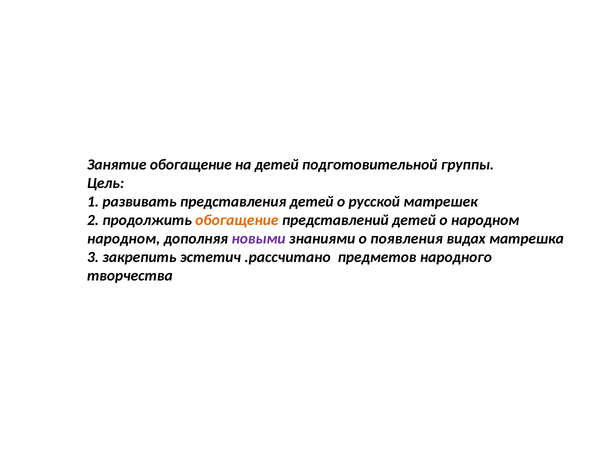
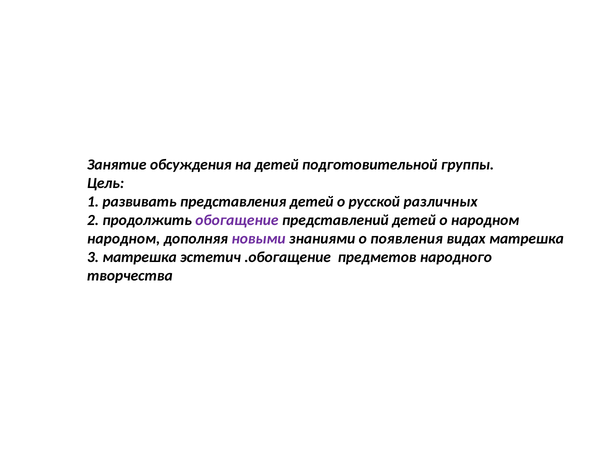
Занятие обогащение: обогащение -> обсуждения
матрешек: матрешек -> различных
обогащение at (237, 220) colour: orange -> purple
3 закрепить: закрепить -> матрешка
.рассчитано: .рассчитано -> .обогащение
